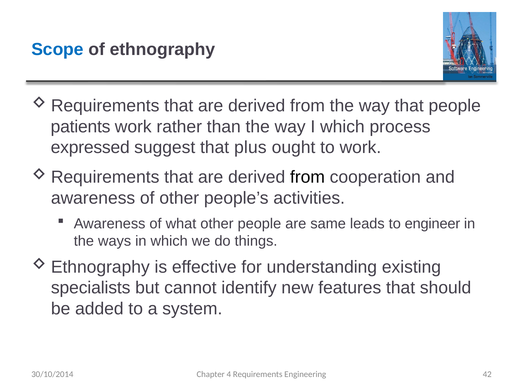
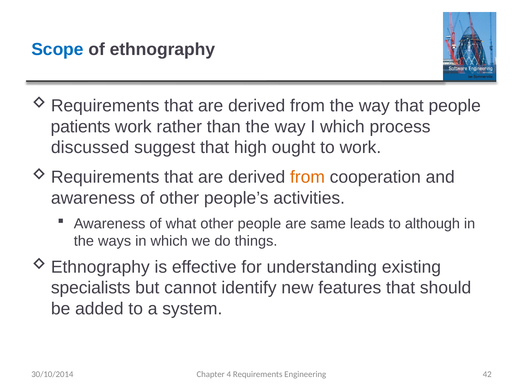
expressed: expressed -> discussed
plus: plus -> high
from at (307, 177) colour: black -> orange
engineer: engineer -> although
